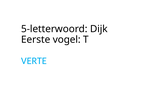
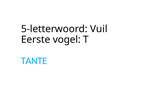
Dijk: Dijk -> Vuil
VERTE: VERTE -> TANTE
